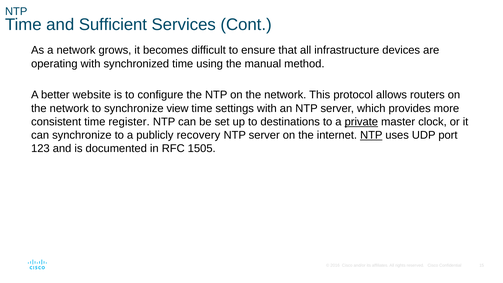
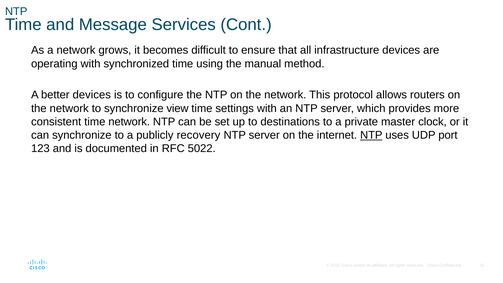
Sufficient: Sufficient -> Message
better website: website -> devices
time register: register -> network
private underline: present -> none
1505: 1505 -> 5022
